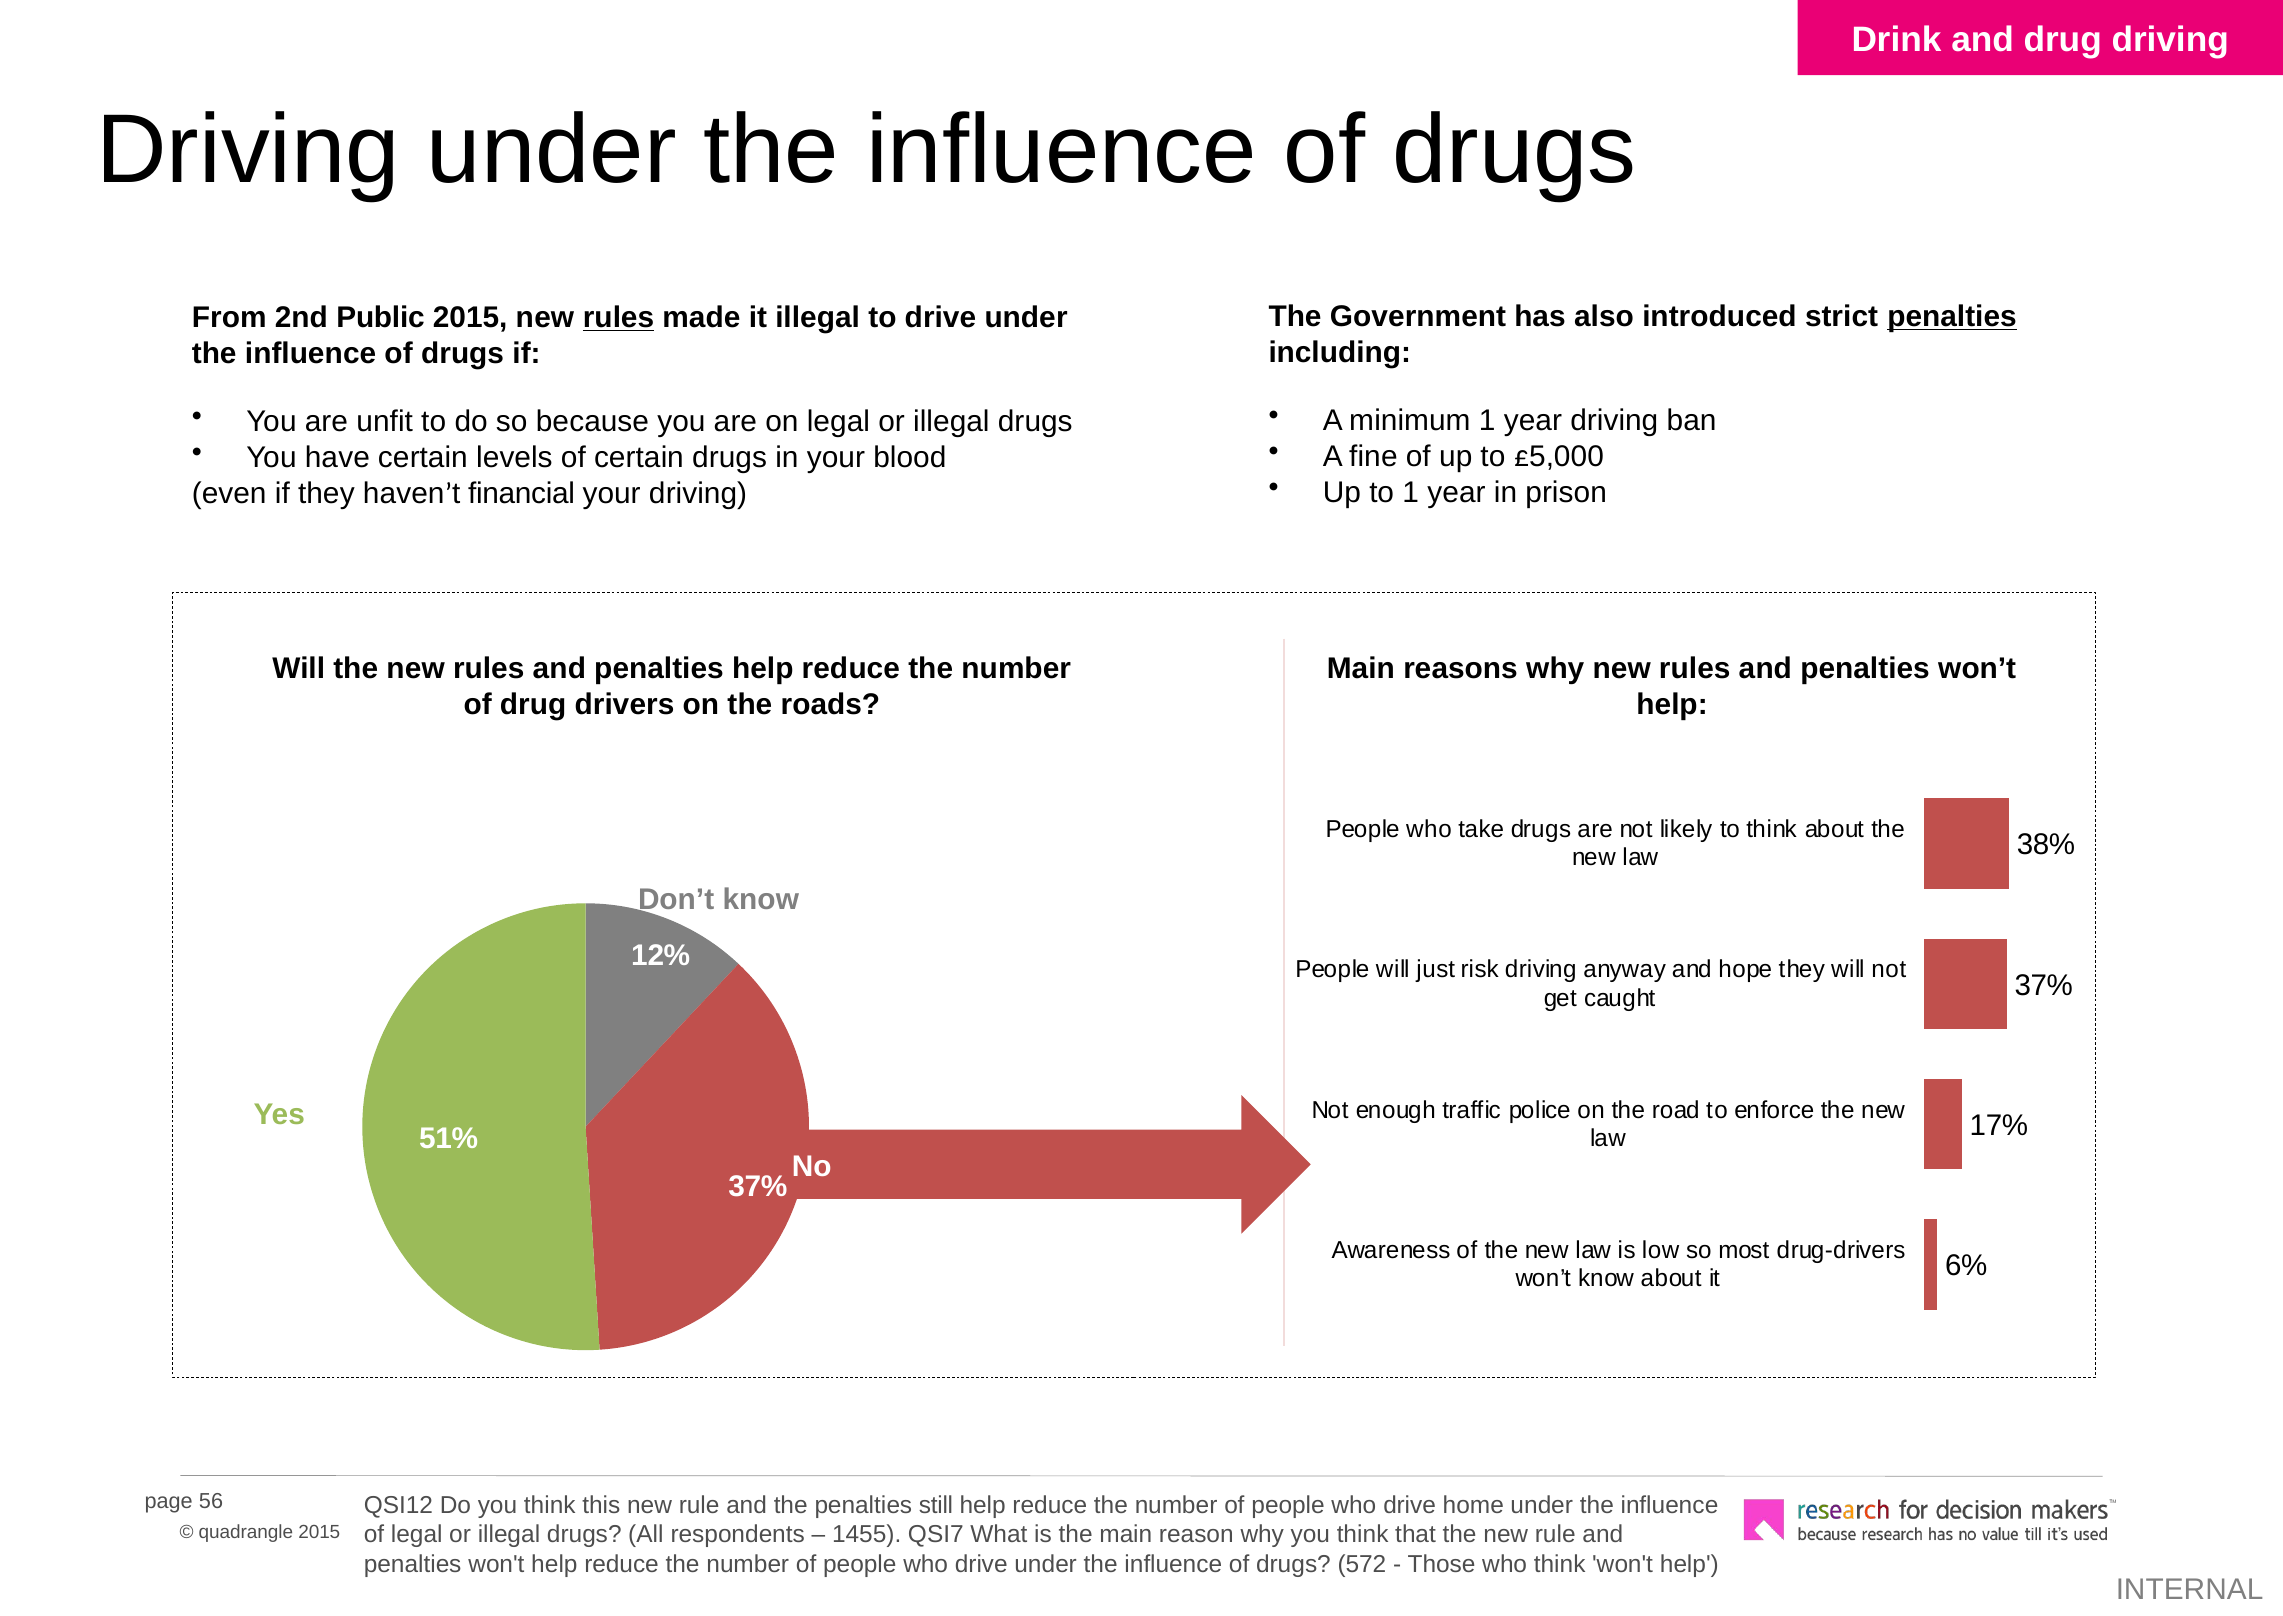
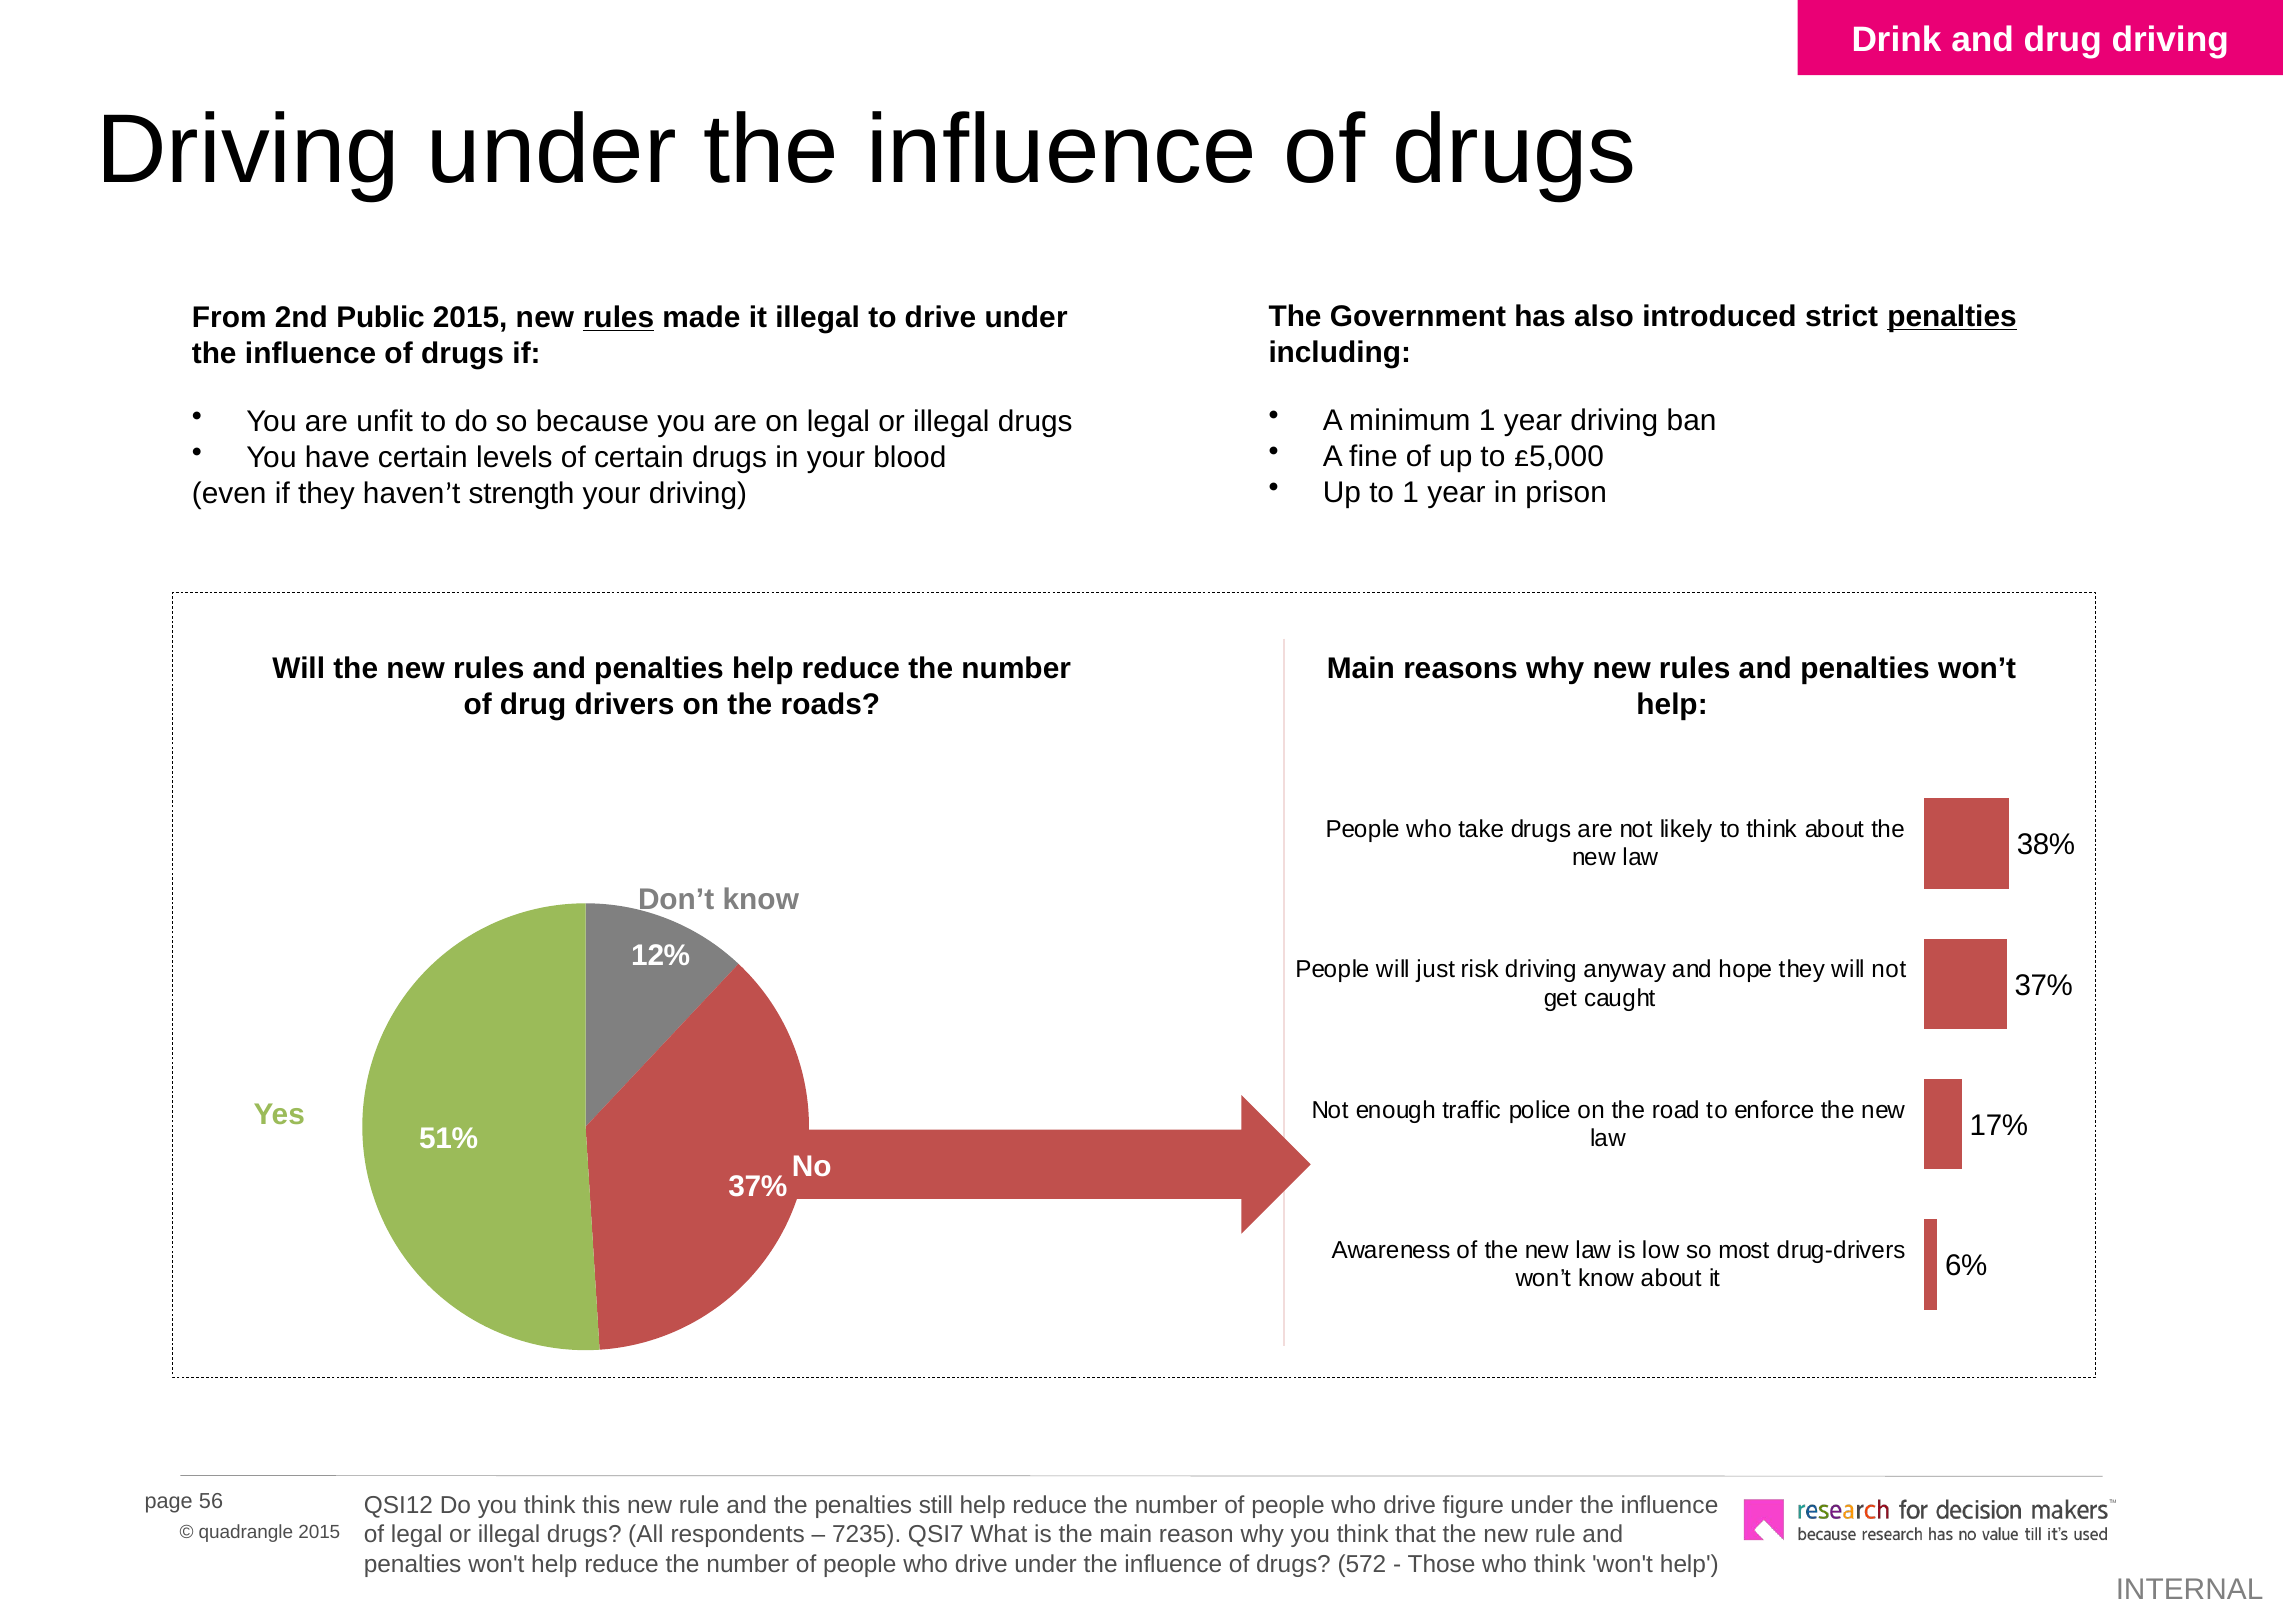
financial: financial -> strength
home: home -> figure
1455: 1455 -> 7235
